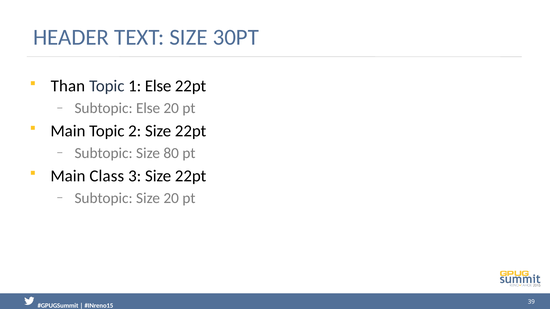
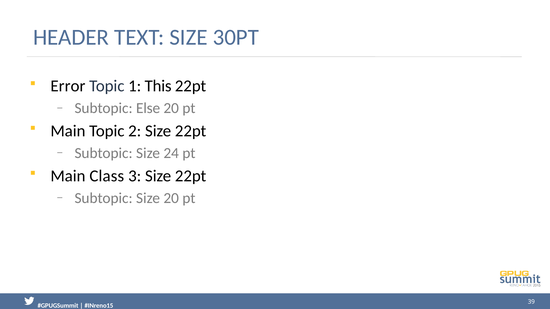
Than: Than -> Error
1 Else: Else -> This
80: 80 -> 24
